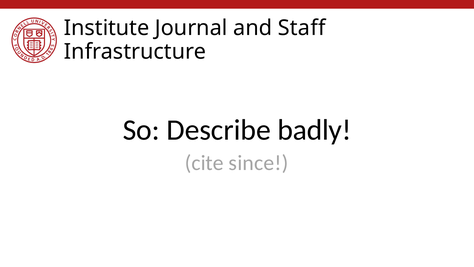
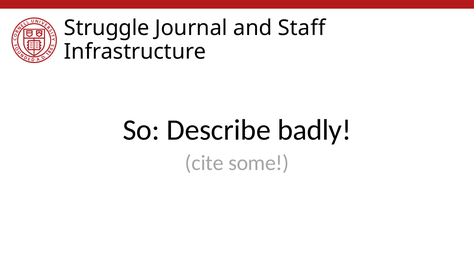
Institute: Institute -> Struggle
since: since -> some
